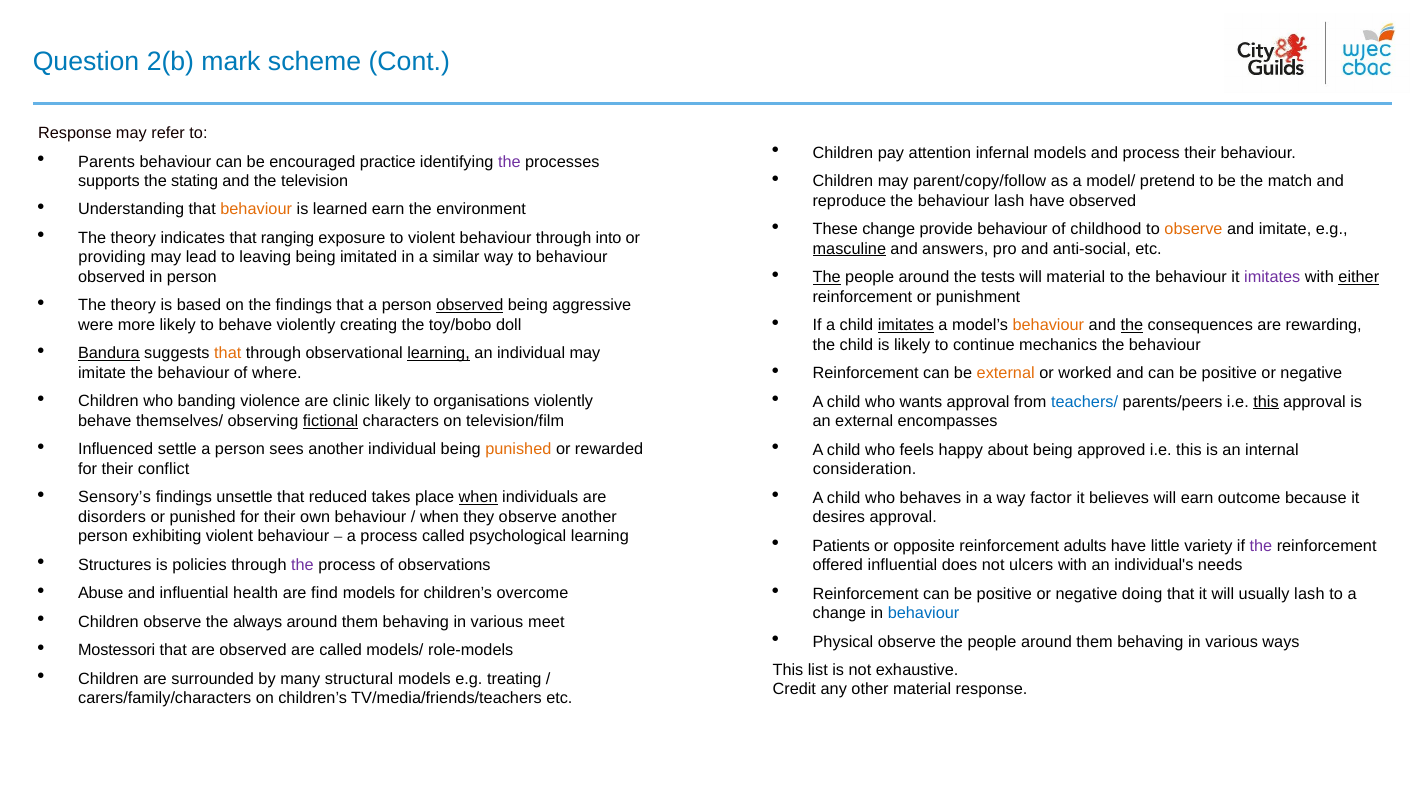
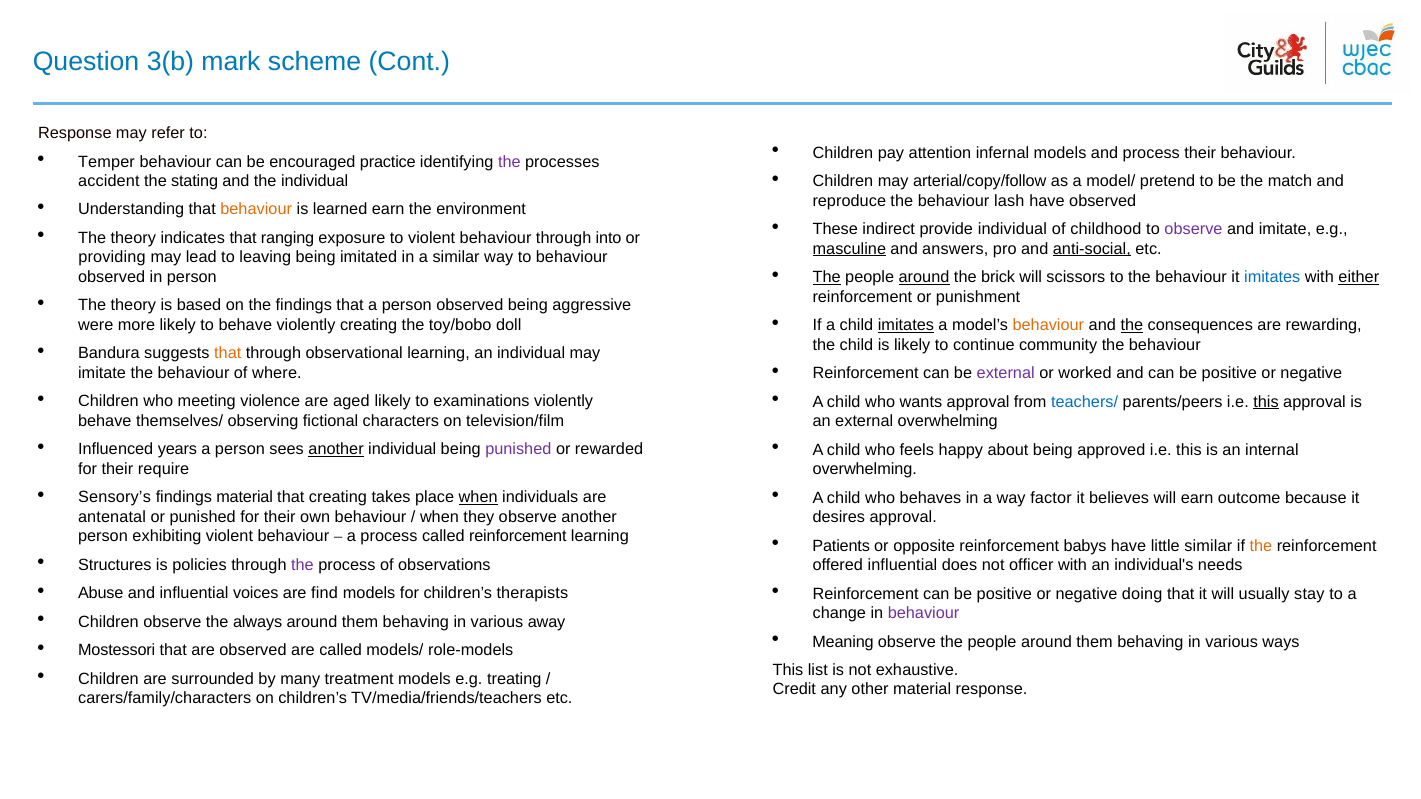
2(b: 2(b -> 3(b
Parents: Parents -> Temper
parent/copy/follow: parent/copy/follow -> arterial/copy/follow
supports: supports -> accident
the television: television -> individual
These change: change -> indirect
provide behaviour: behaviour -> individual
observe at (1193, 229) colour: orange -> purple
anti-social underline: none -> present
around at (924, 277) underline: none -> present
tests: tests -> brick
will material: material -> scissors
imitates at (1272, 277) colour: purple -> blue
observed at (470, 306) underline: present -> none
mechanics: mechanics -> community
Bandura underline: present -> none
learning at (439, 354) underline: present -> none
external at (1006, 373) colour: orange -> purple
banding: banding -> meeting
clinic: clinic -> aged
organisations: organisations -> examinations
fictional underline: present -> none
external encompasses: encompasses -> overwhelming
settle: settle -> years
another at (336, 450) underline: none -> present
punished at (518, 450) colour: orange -> purple
conflict: conflict -> require
consideration at (865, 469): consideration -> overwhelming
findings unsettle: unsettle -> material
that reduced: reduced -> creating
disorders: disorders -> antenatal
called psychological: psychological -> reinforcement
adults: adults -> babys
little variety: variety -> similar
the at (1261, 546) colour: purple -> orange
ulcers: ulcers -> officer
health: health -> voices
overcome: overcome -> therapists
usually lash: lash -> stay
behaviour at (924, 613) colour: blue -> purple
meet: meet -> away
Physical: Physical -> Meaning
structural: structural -> treatment
